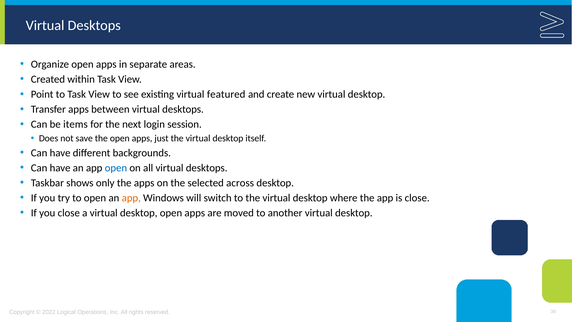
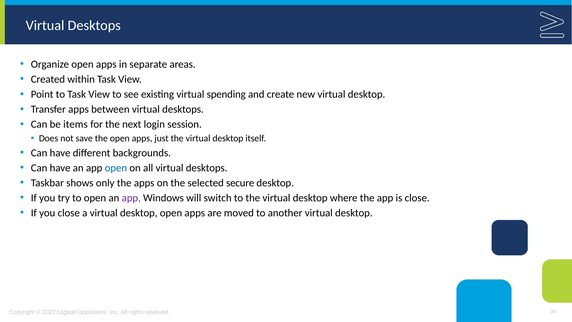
featured: featured -> spending
across: across -> secure
app at (131, 198) colour: orange -> purple
